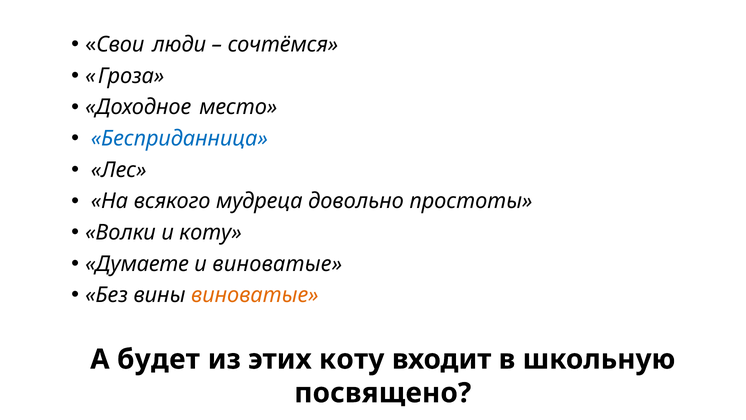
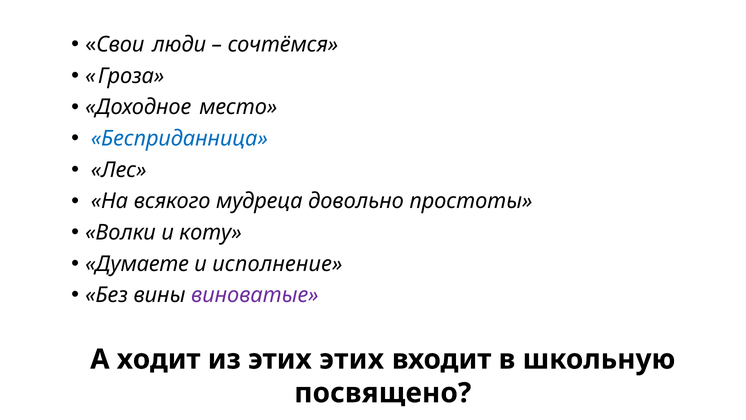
и виноватые: виноватые -> исполнение
виноватые at (255, 295) colour: orange -> purple
будет: будет -> ходит
этих коту: коту -> этих
